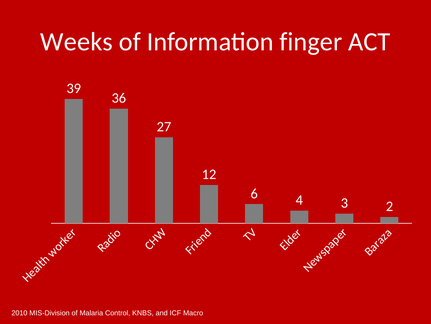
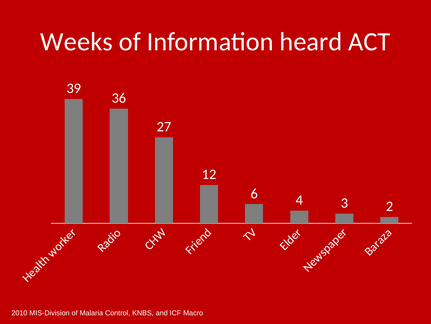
finger: finger -> heard
